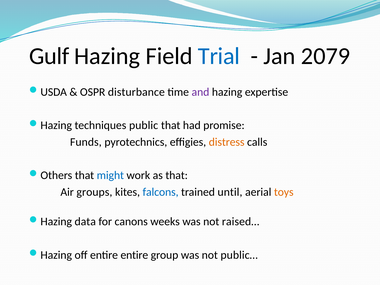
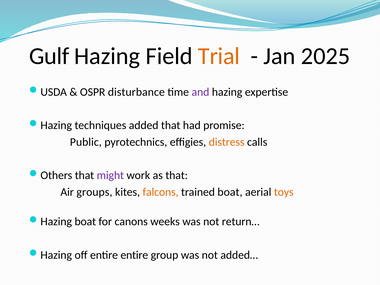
Trial colour: blue -> orange
2079: 2079 -> 2025
public: public -> added
Funds: Funds -> Public
might colour: blue -> purple
falcons colour: blue -> orange
trained until: until -> boat
data at (85, 222): data -> boat
raised…: raised… -> return…
public…: public… -> added…
